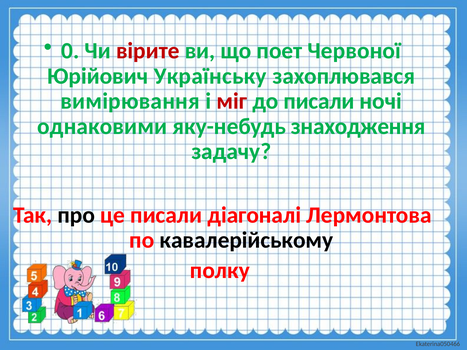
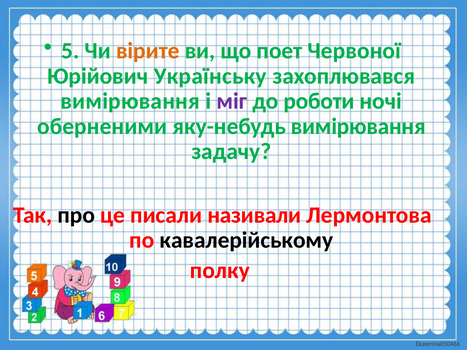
0: 0 -> 5
вірите colour: red -> orange
міг colour: red -> purple
до писали: писали -> роботи
однаковими: однаковими -> оберненими
яку-небудь знаходження: знаходження -> вимірювання
діагоналі: діагоналі -> називали
